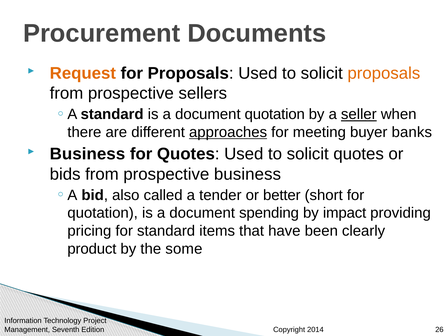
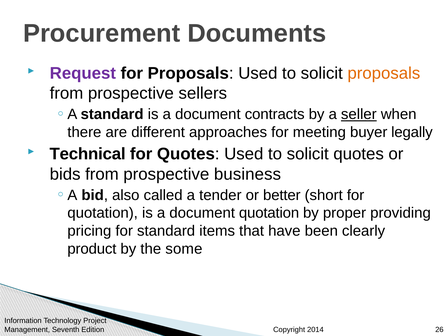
Request colour: orange -> purple
document quotation: quotation -> contracts
approaches underline: present -> none
banks: banks -> legally
Business at (87, 154): Business -> Technical
document spending: spending -> quotation
impact: impact -> proper
